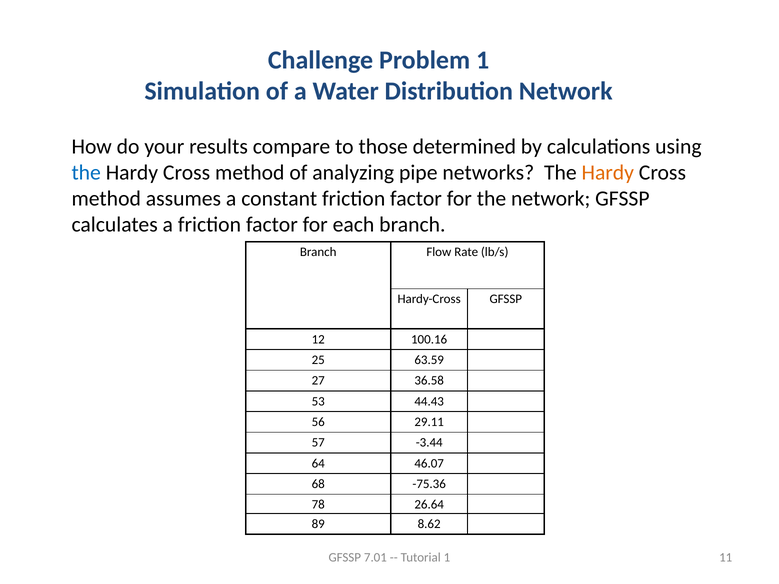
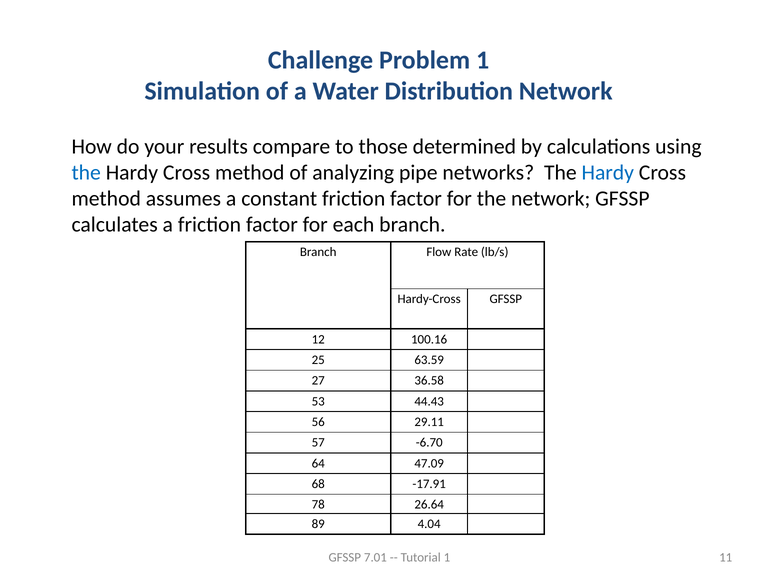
Hardy at (608, 173) colour: orange -> blue
-3.44: -3.44 -> -6.70
46.07: 46.07 -> 47.09
-75.36: -75.36 -> -17.91
8.62: 8.62 -> 4.04
